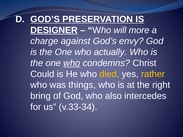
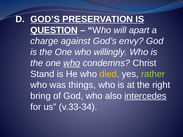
DESIGNER: DESIGNER -> QUESTION
more: more -> apart
actually: actually -> willingly
Could: Could -> Stand
rather colour: yellow -> light green
intercedes underline: none -> present
